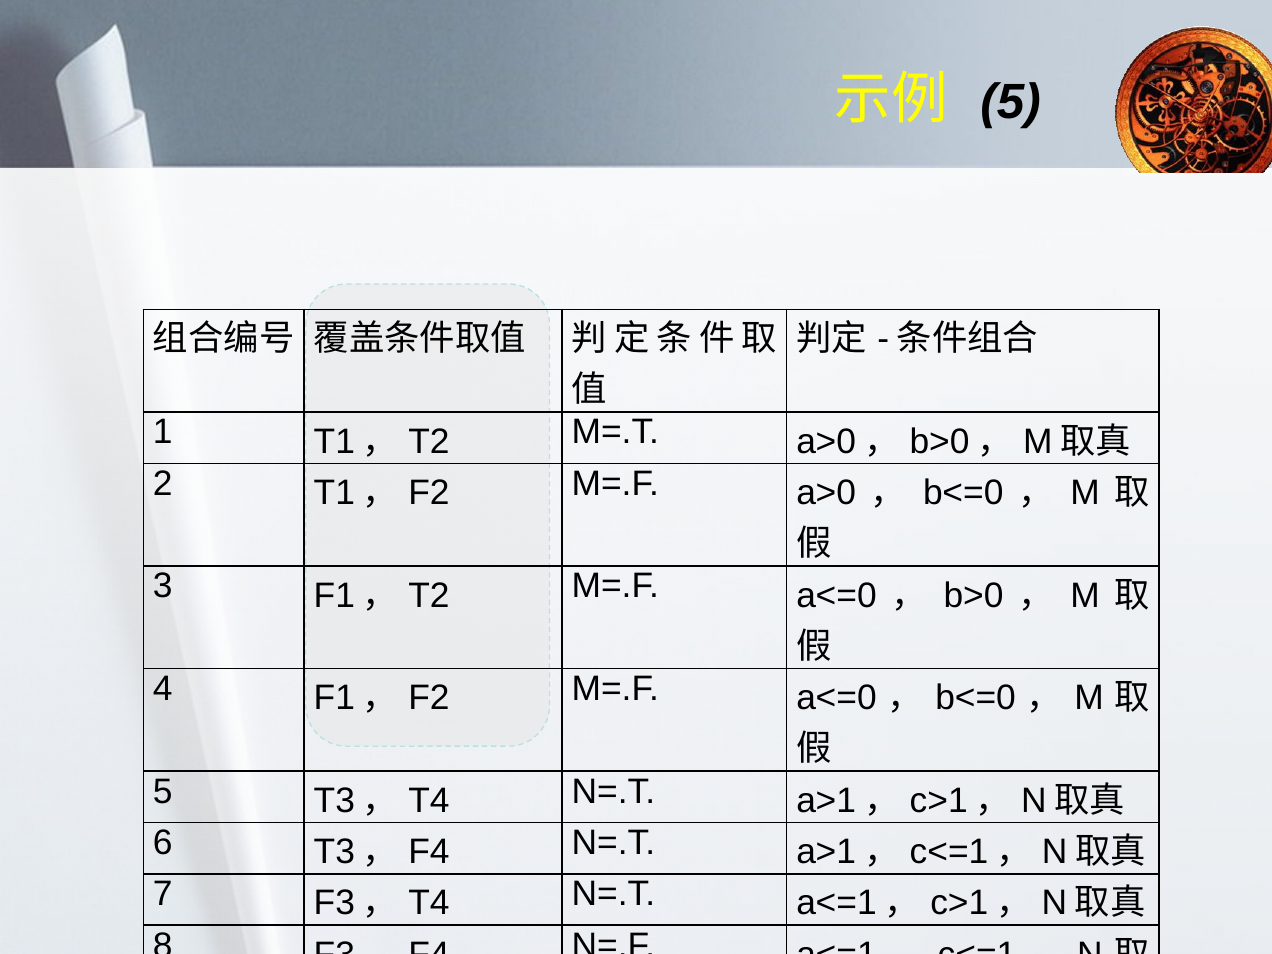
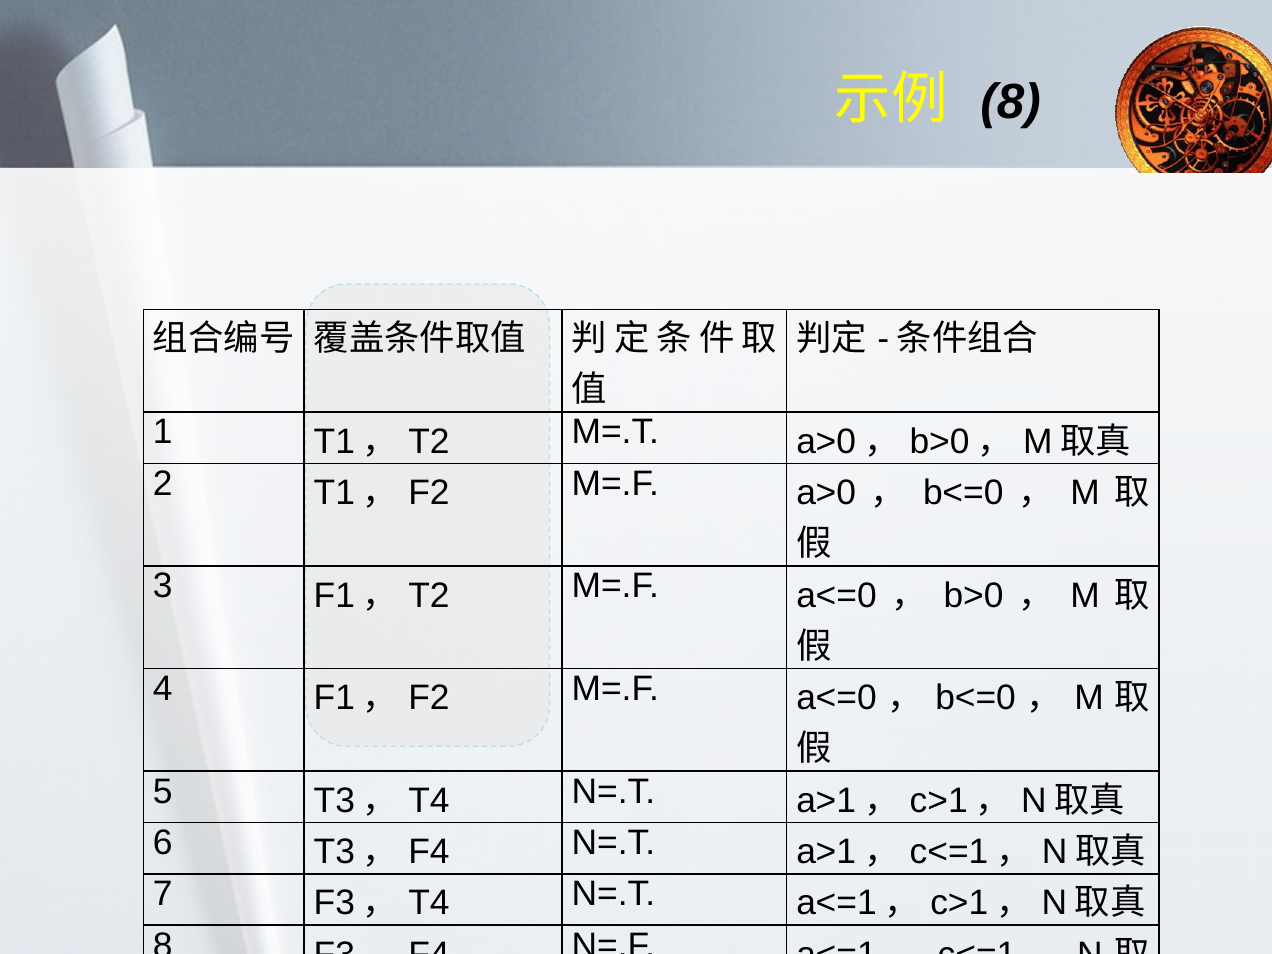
5 at (1011, 102): 5 -> 8
